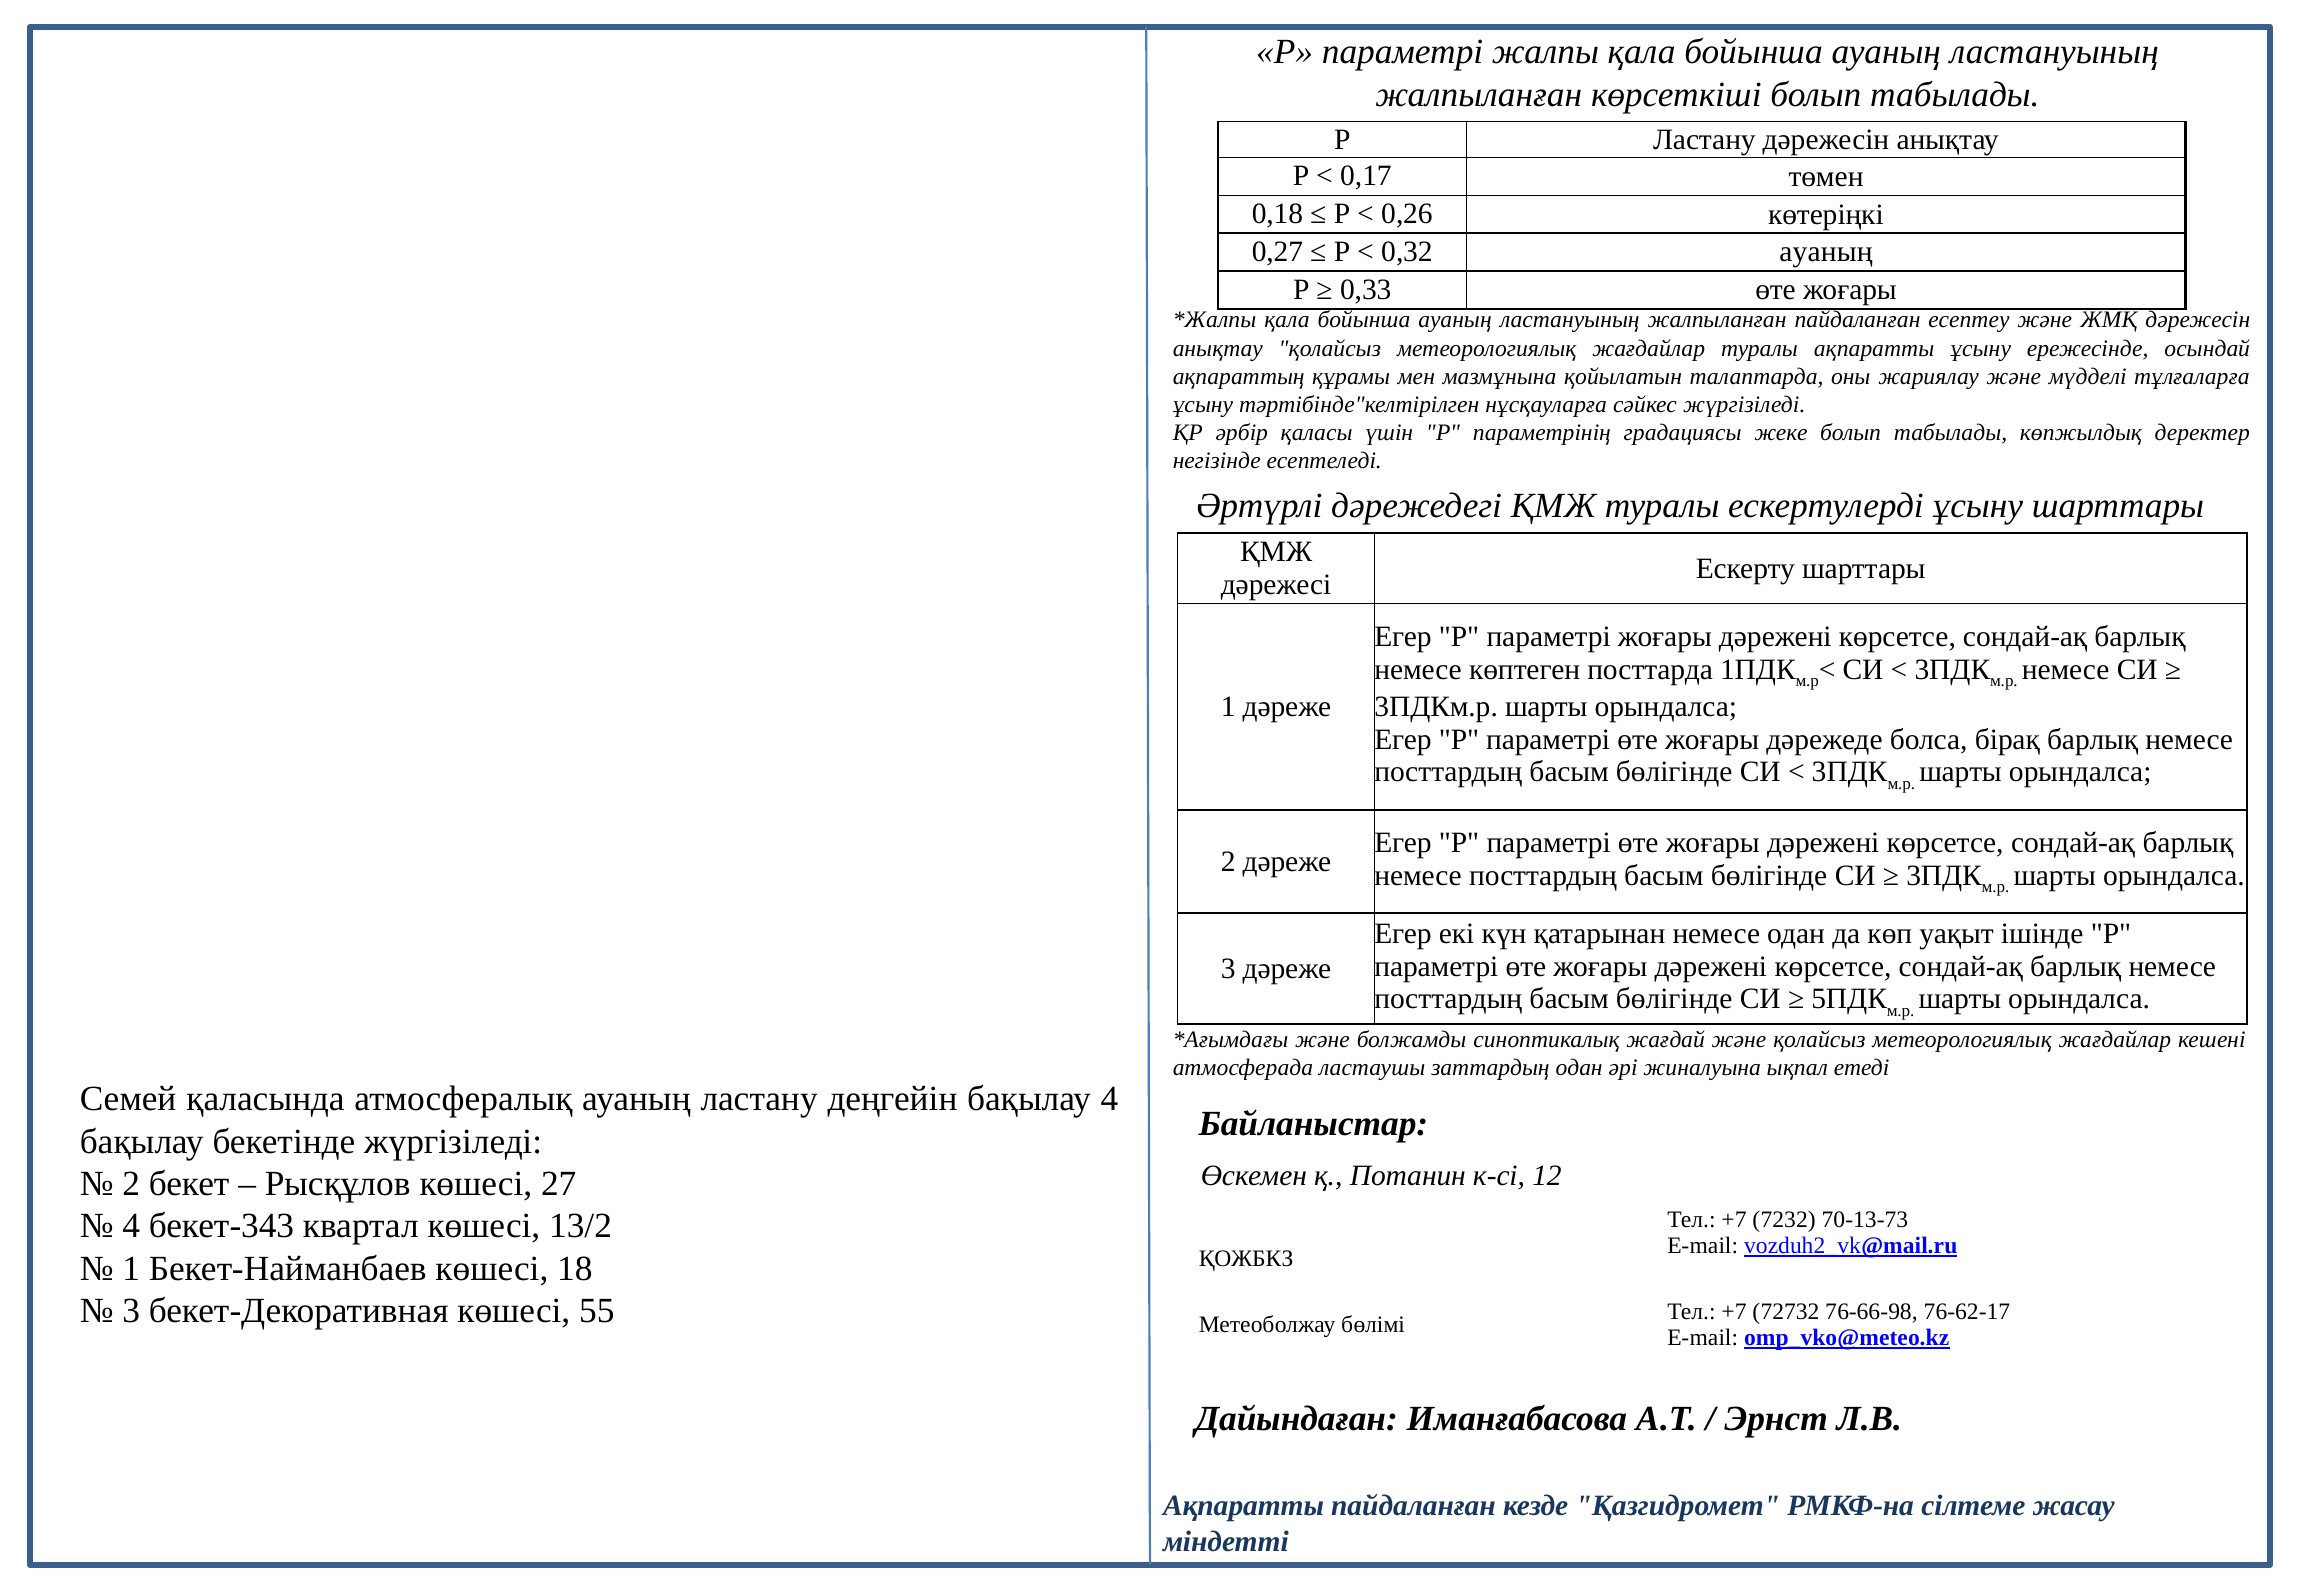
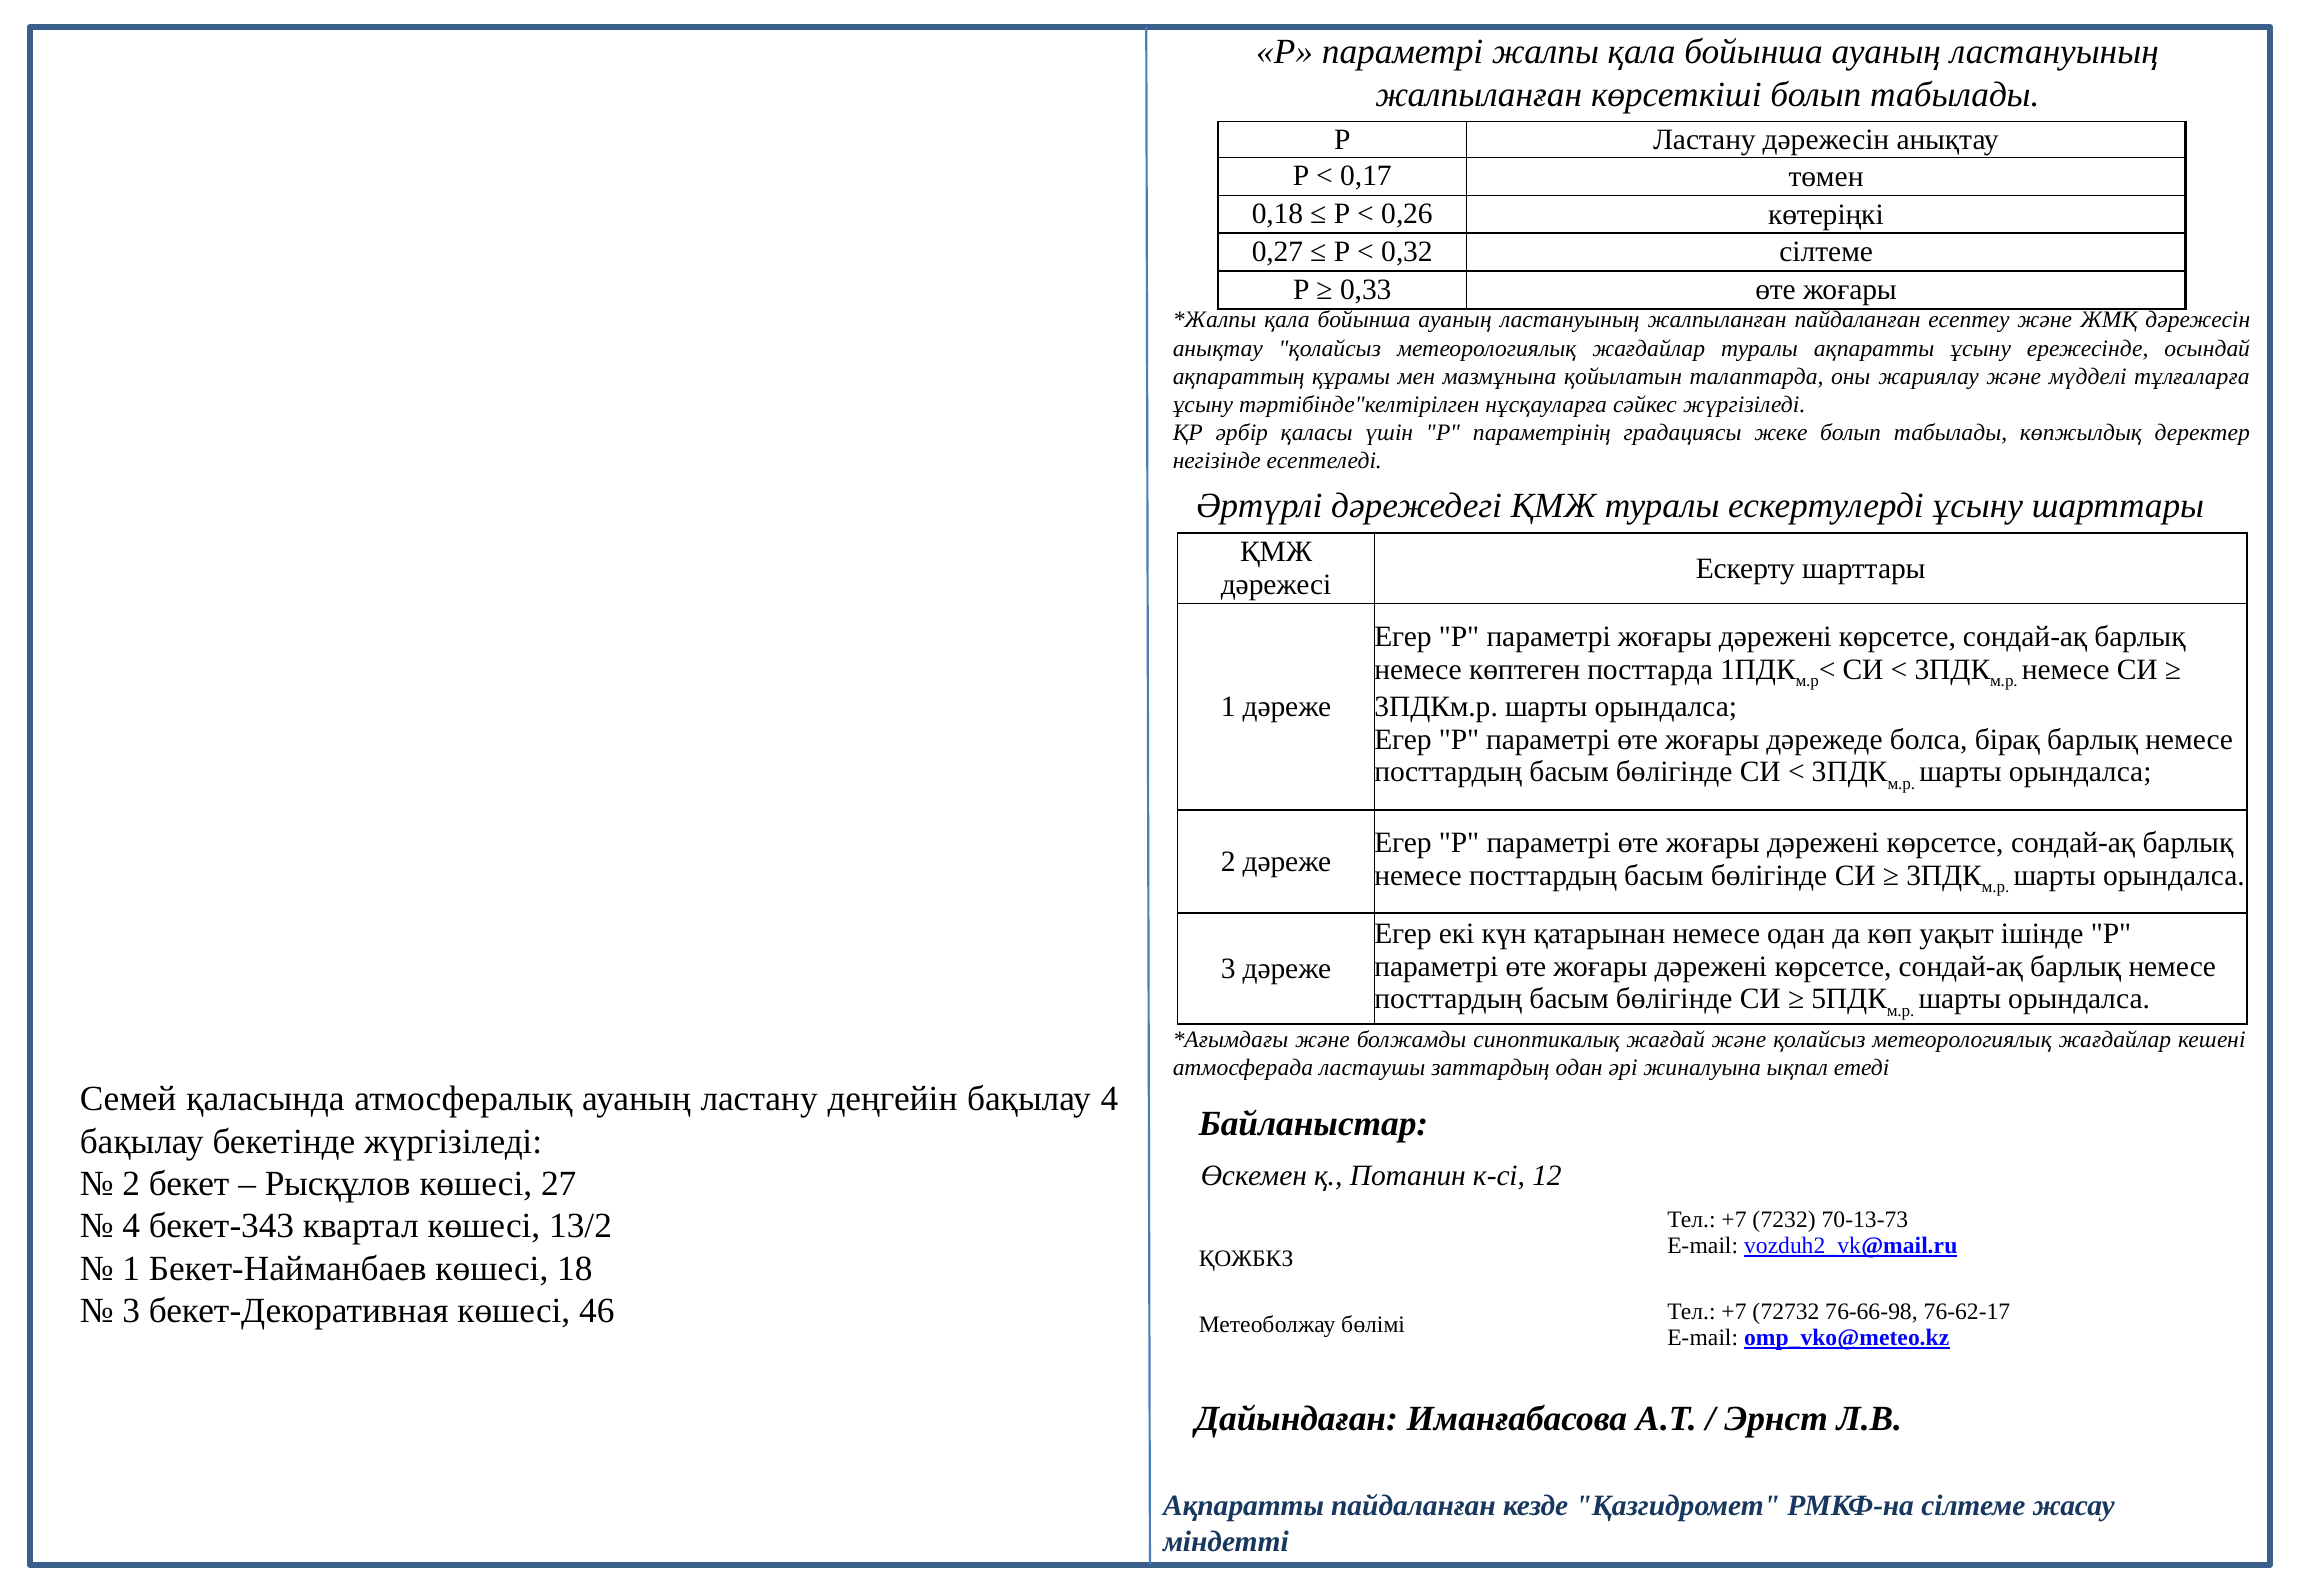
0,32 ауаның: ауаның -> сілтеме
55: 55 -> 46
